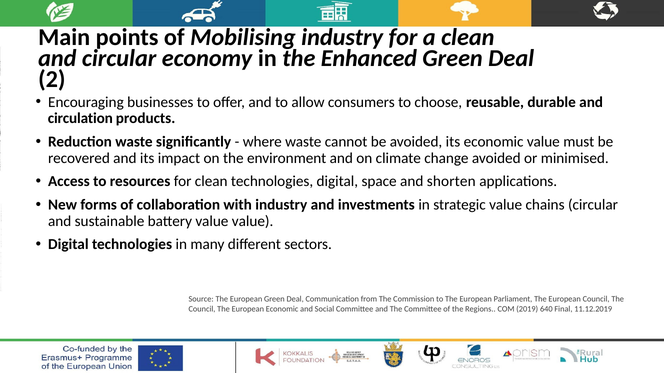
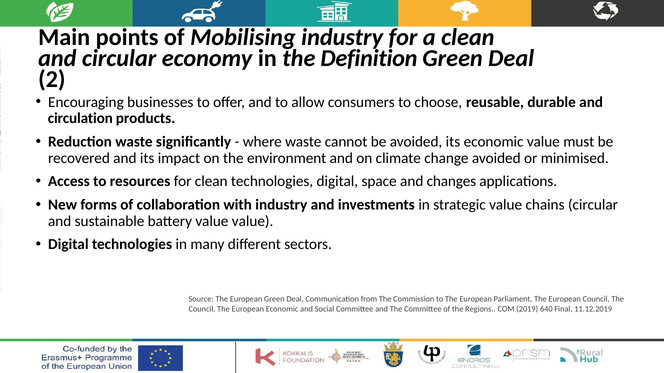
Enhanced: Enhanced -> Definition
shorten: shorten -> changes
